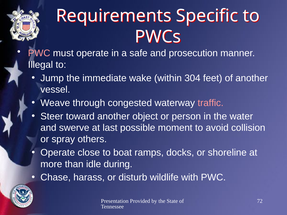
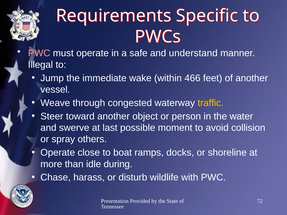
prosecution: prosecution -> understand
304: 304 -> 466
traffic colour: pink -> yellow
